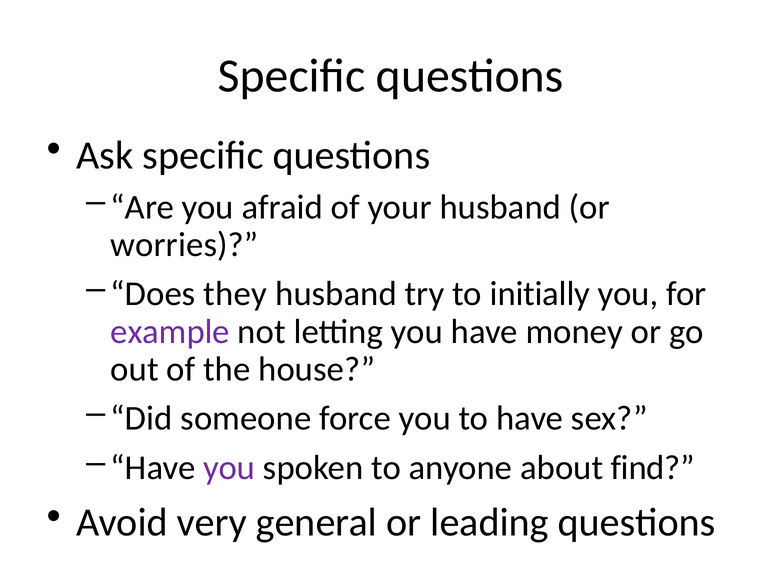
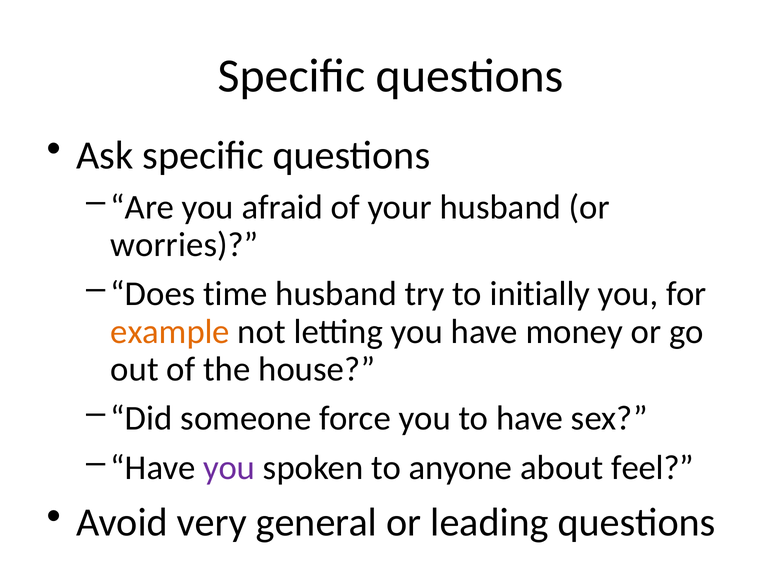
they: they -> time
example colour: purple -> orange
find: find -> feel
